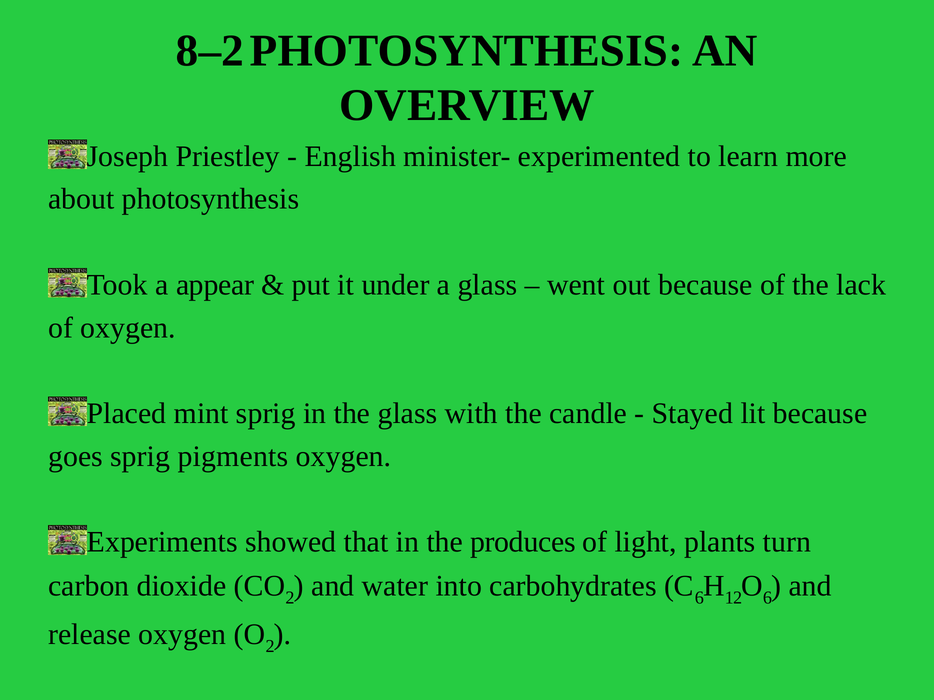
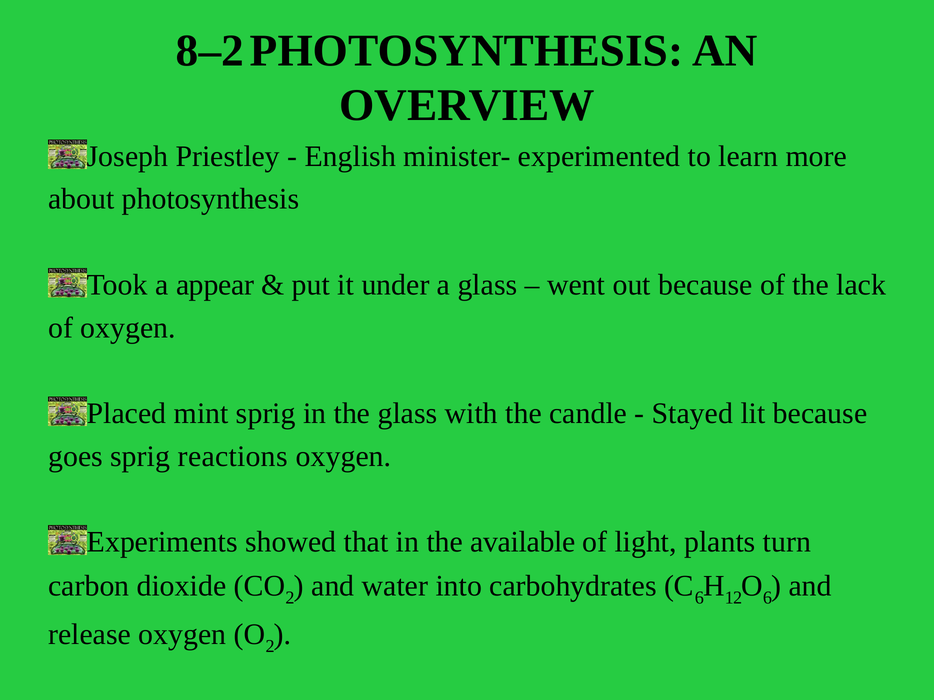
pigments: pigments -> reactions
produces: produces -> available
